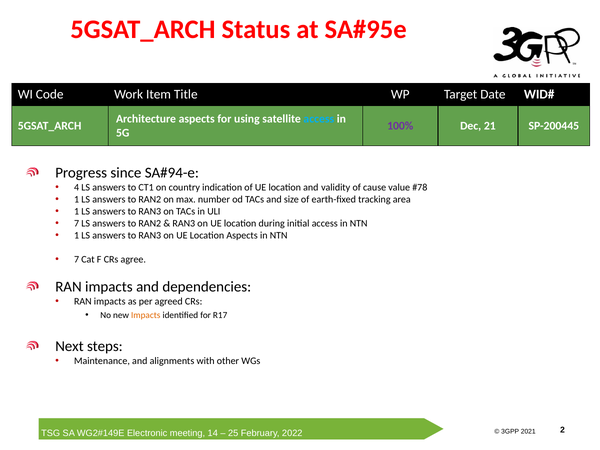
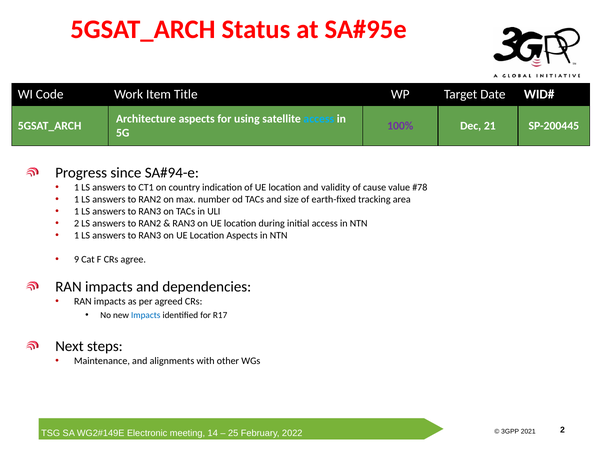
4 at (77, 187): 4 -> 1
7 at (77, 223): 7 -> 2
7 at (77, 259): 7 -> 9
Impacts at (146, 315) colour: orange -> blue
